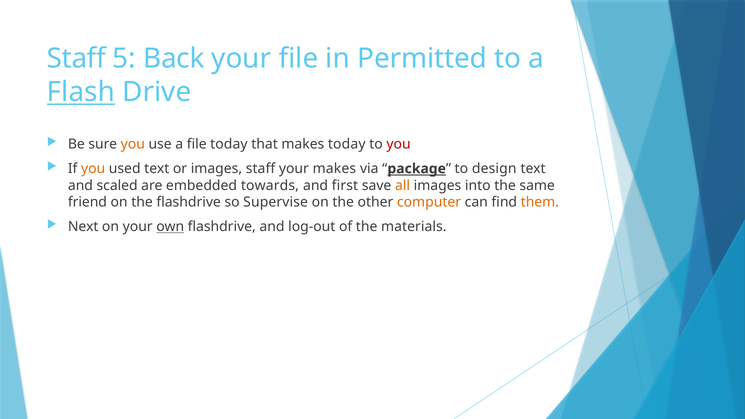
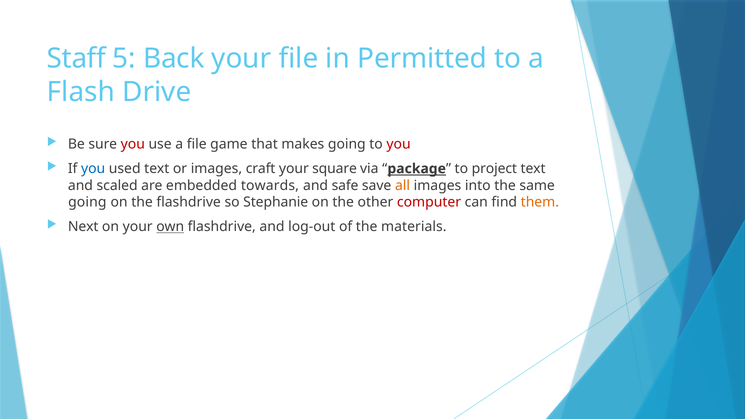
Flash underline: present -> none
you at (133, 144) colour: orange -> red
file today: today -> game
makes today: today -> going
you at (93, 169) colour: orange -> blue
images staff: staff -> craft
your makes: makes -> square
design: design -> project
first: first -> safe
friend at (87, 202): friend -> going
Supervise: Supervise -> Stephanie
computer colour: orange -> red
